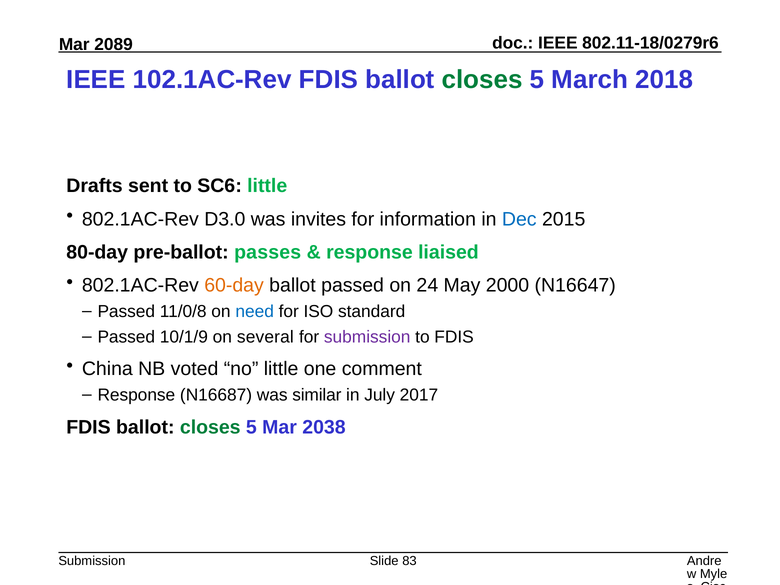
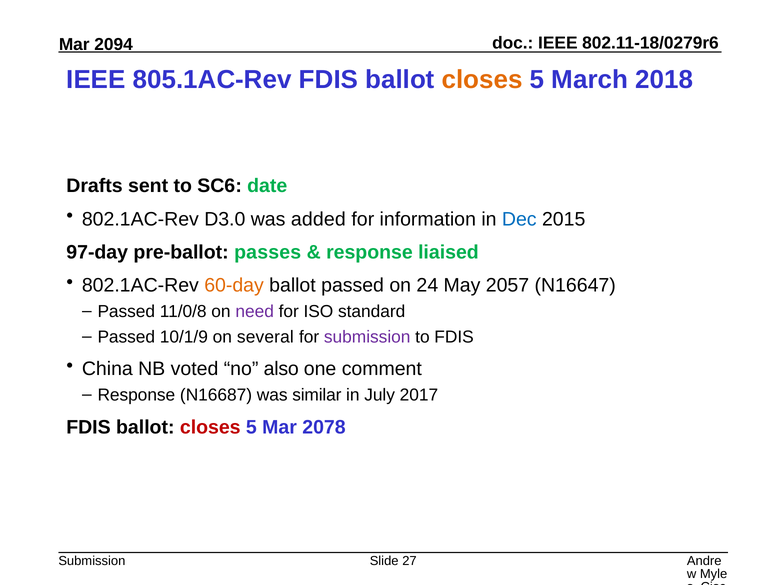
2089: 2089 -> 2094
102.1AC-Rev: 102.1AC-Rev -> 805.1AC-Rev
closes at (482, 80) colour: green -> orange
SC6 little: little -> date
invites: invites -> added
80-day: 80-day -> 97-day
2000: 2000 -> 2057
need colour: blue -> purple
no little: little -> also
closes at (210, 427) colour: green -> red
2038: 2038 -> 2078
83: 83 -> 27
